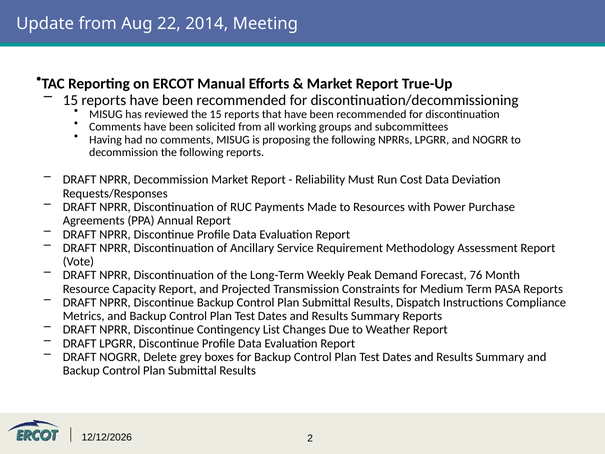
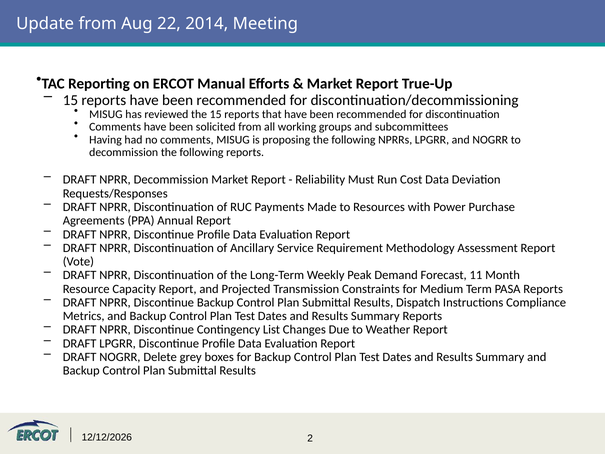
76: 76 -> 11
